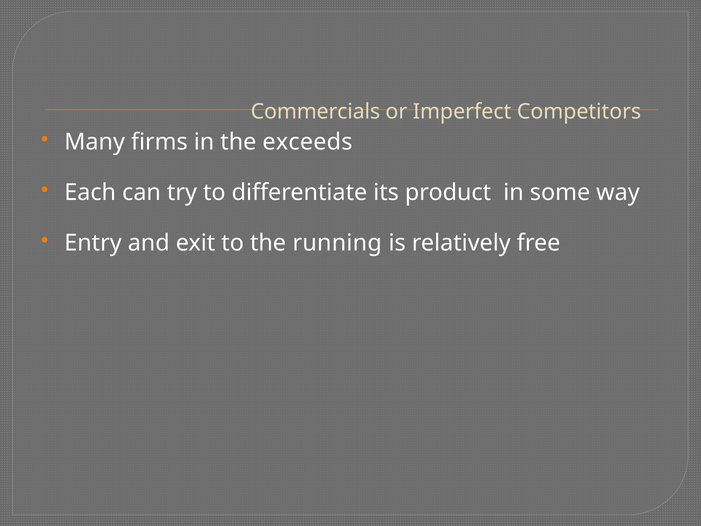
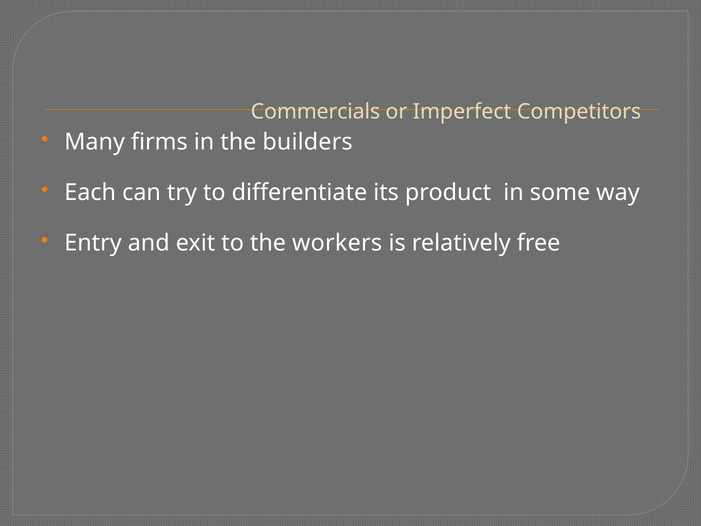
exceeds: exceeds -> builders
running: running -> workers
